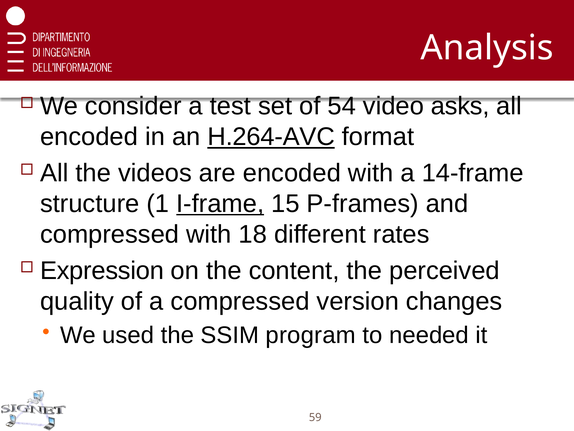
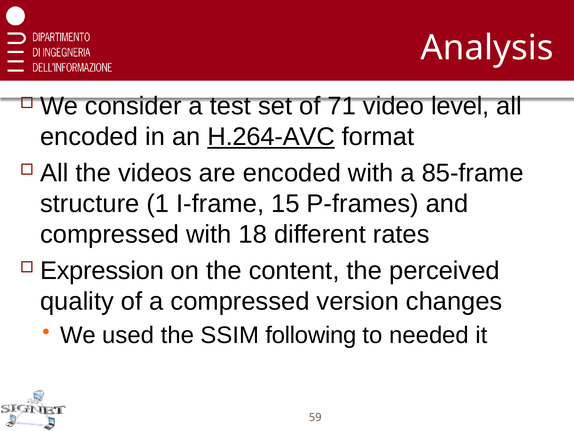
54: 54 -> 71
asks: asks -> level
14-frame: 14-frame -> 85-frame
I-frame underline: present -> none
program: program -> following
